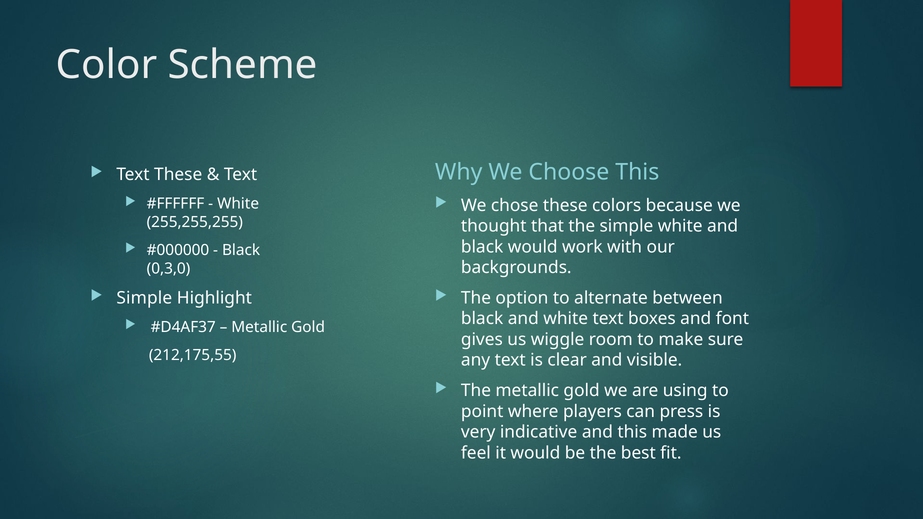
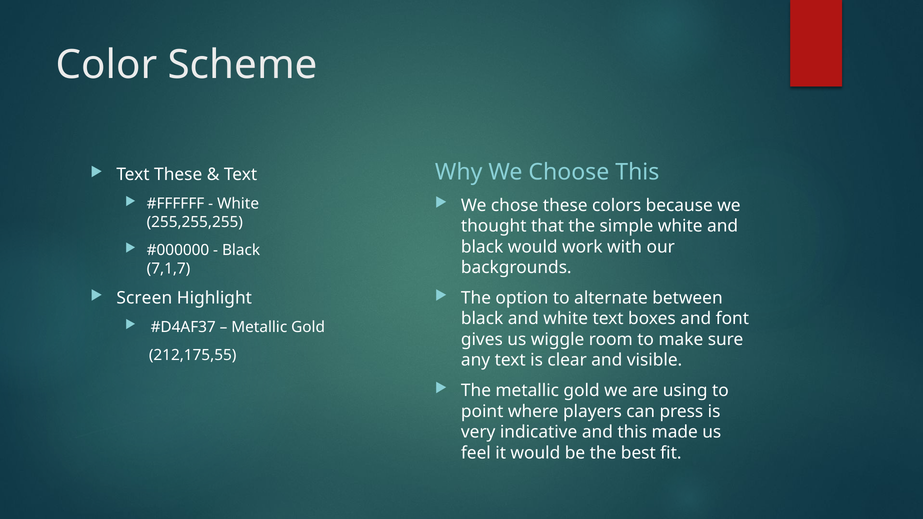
0,3,0: 0,3,0 -> 7,1,7
Simple at (144, 298): Simple -> Screen
